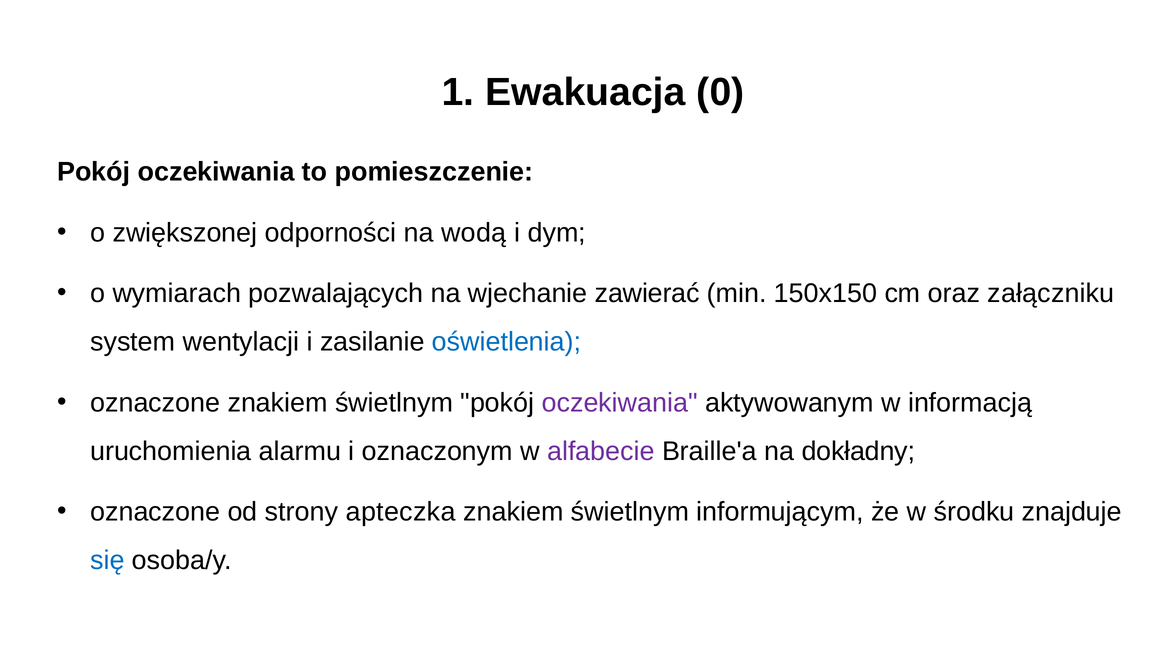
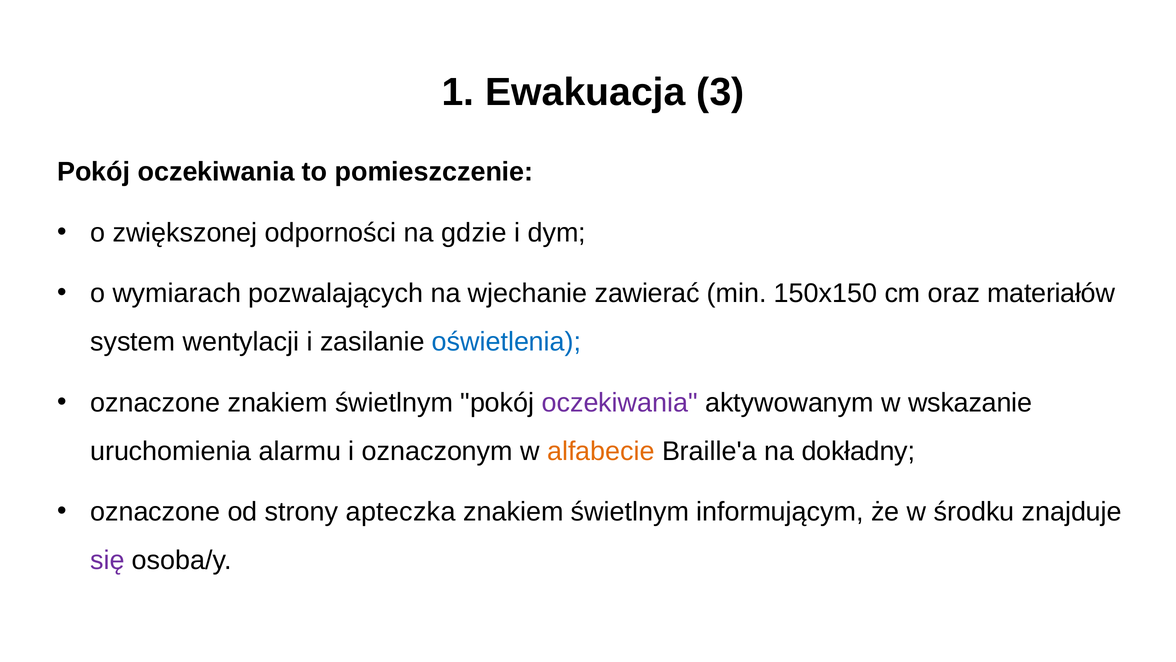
0: 0 -> 3
wodą: wodą -> gdzie
załączniku: załączniku -> materiałów
informacją: informacją -> wskazanie
alfabecie colour: purple -> orange
się colour: blue -> purple
